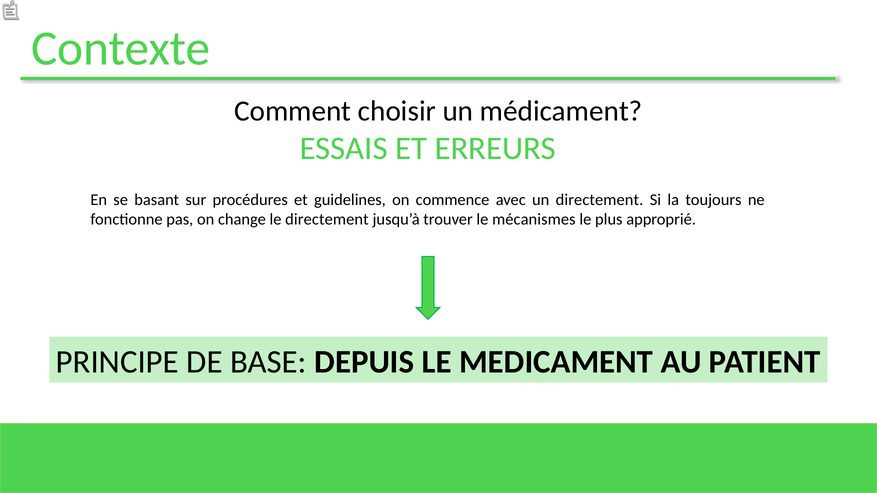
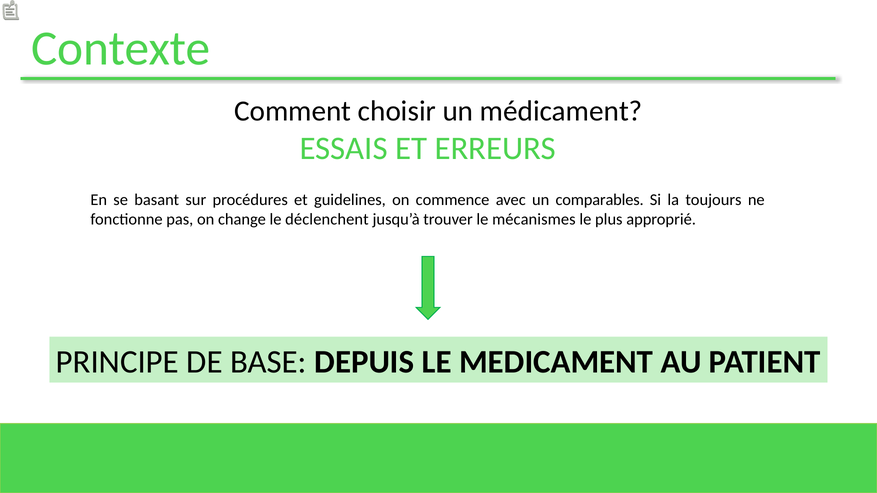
un directement: directement -> comparables
le directement: directement -> déclenchent
